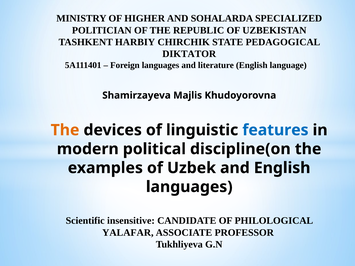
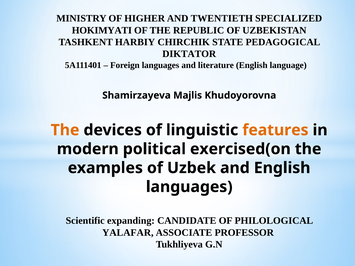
SOHALARDA: SOHALARDA -> TWENTIETH
POLITICIAN: POLITICIAN -> HOKIMYATI
features colour: blue -> orange
discipline(on: discipline(on -> exercised(on
insensitive: insensitive -> expanding
